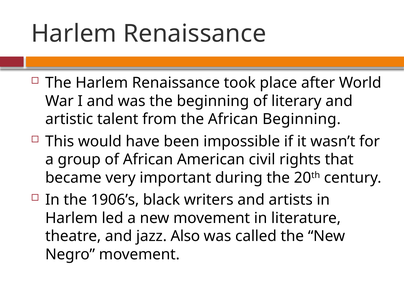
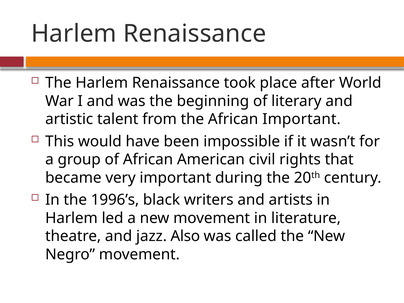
African Beginning: Beginning -> Important
1906’s: 1906’s -> 1996’s
